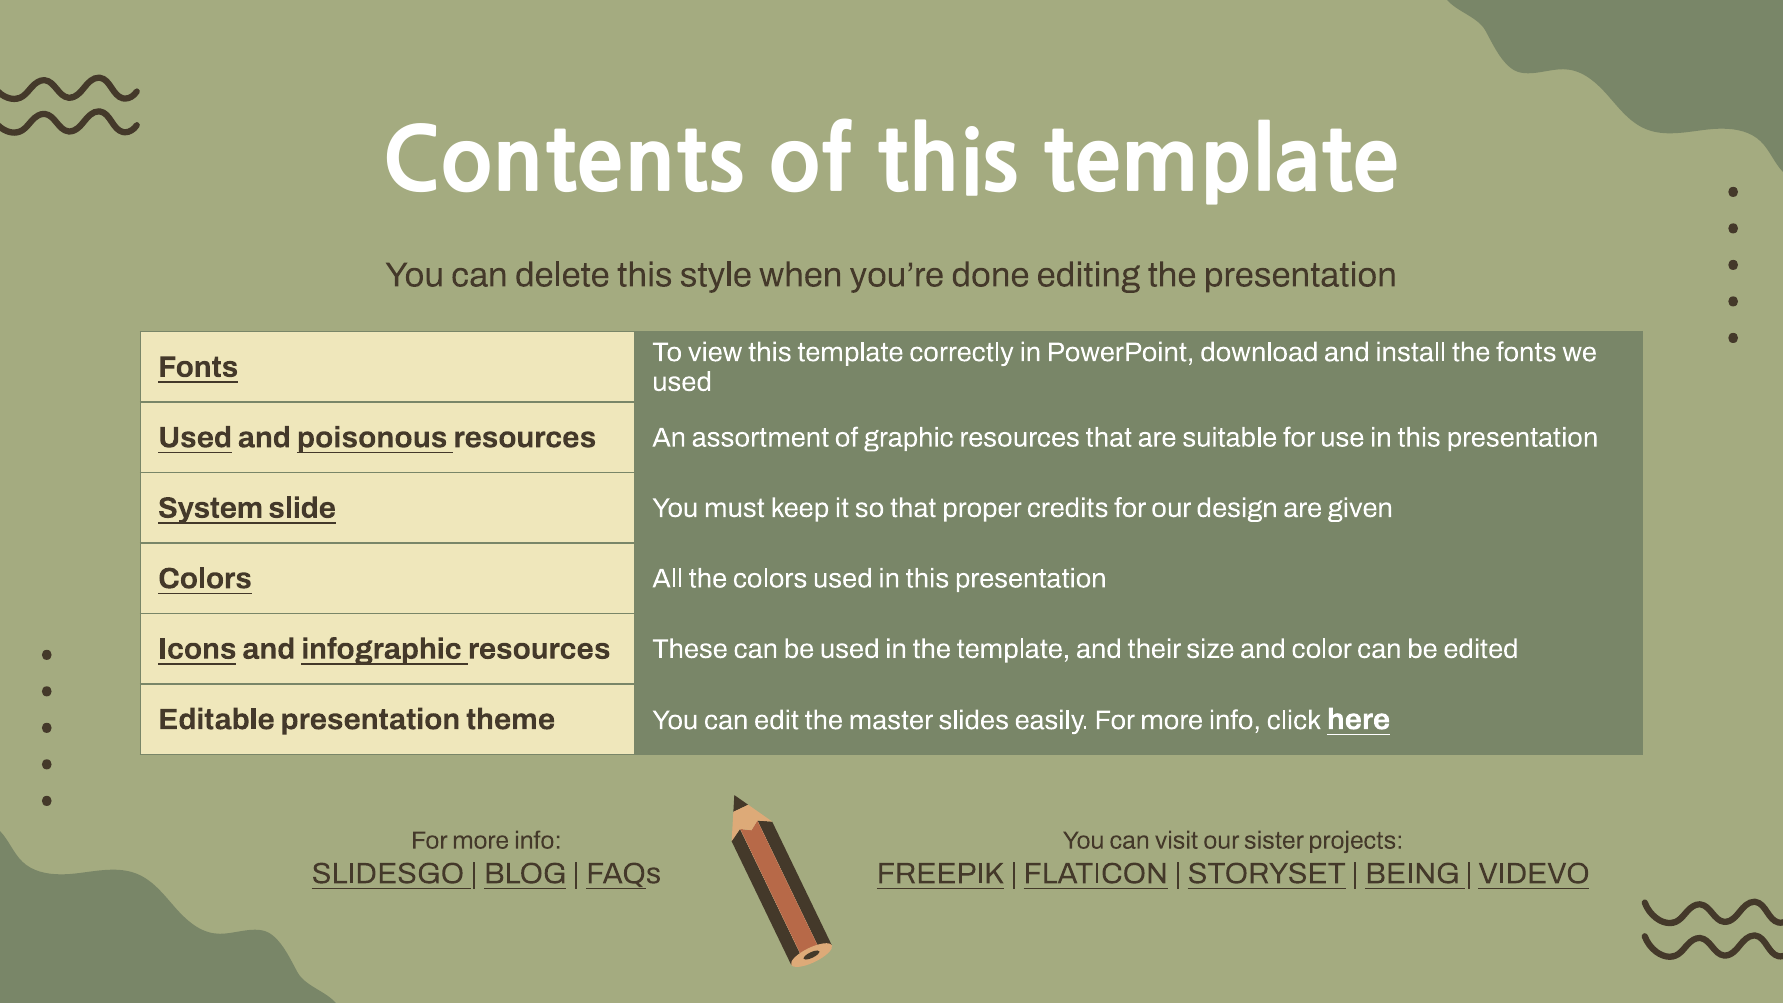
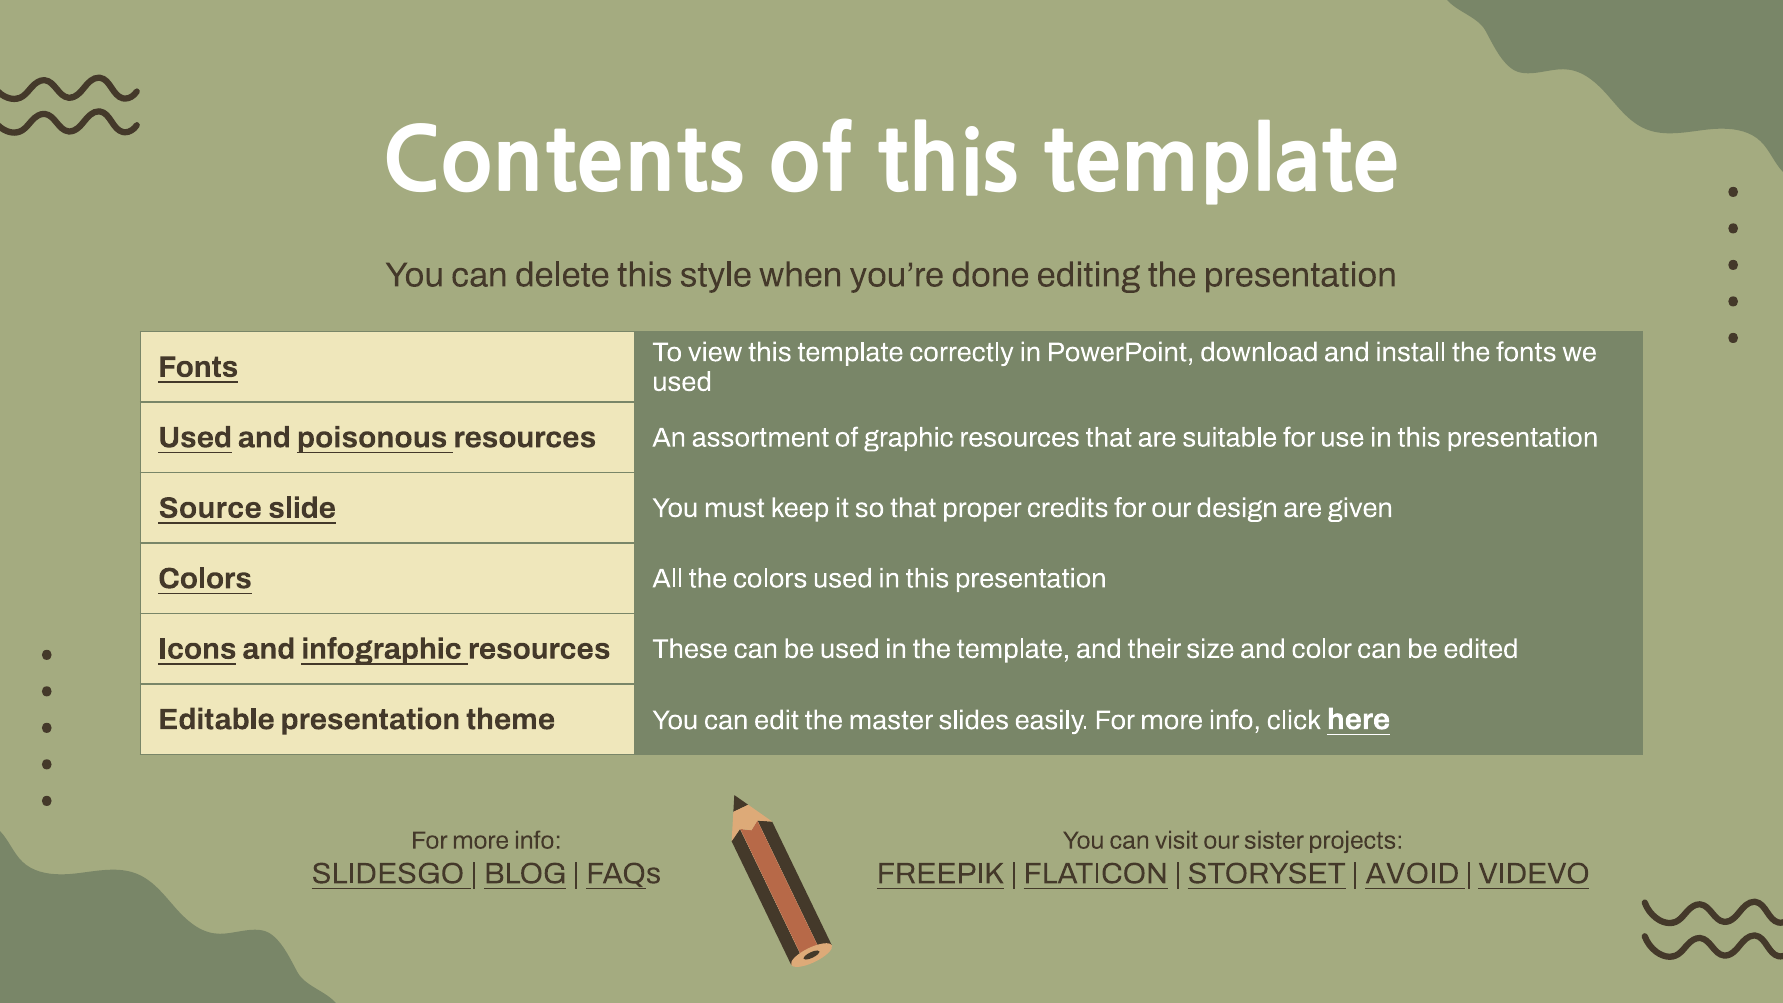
System: System -> Source
BEING: BEING -> AVOID
